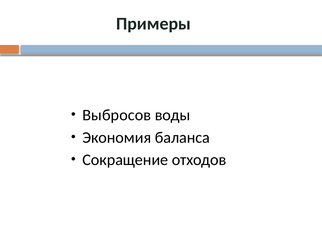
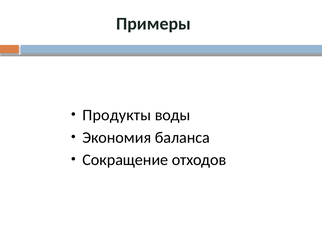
Выбросов: Выбросов -> Продукты
